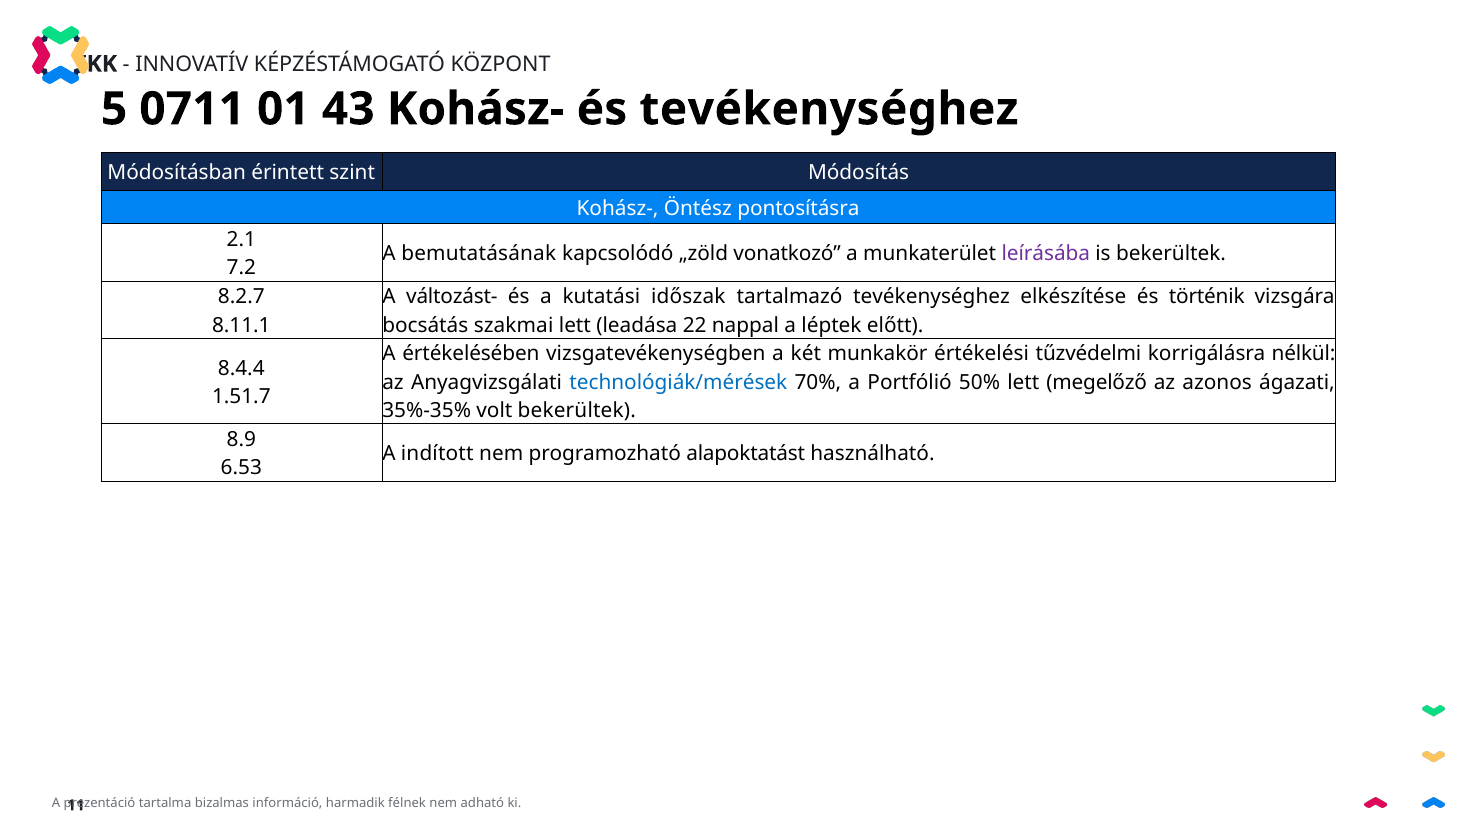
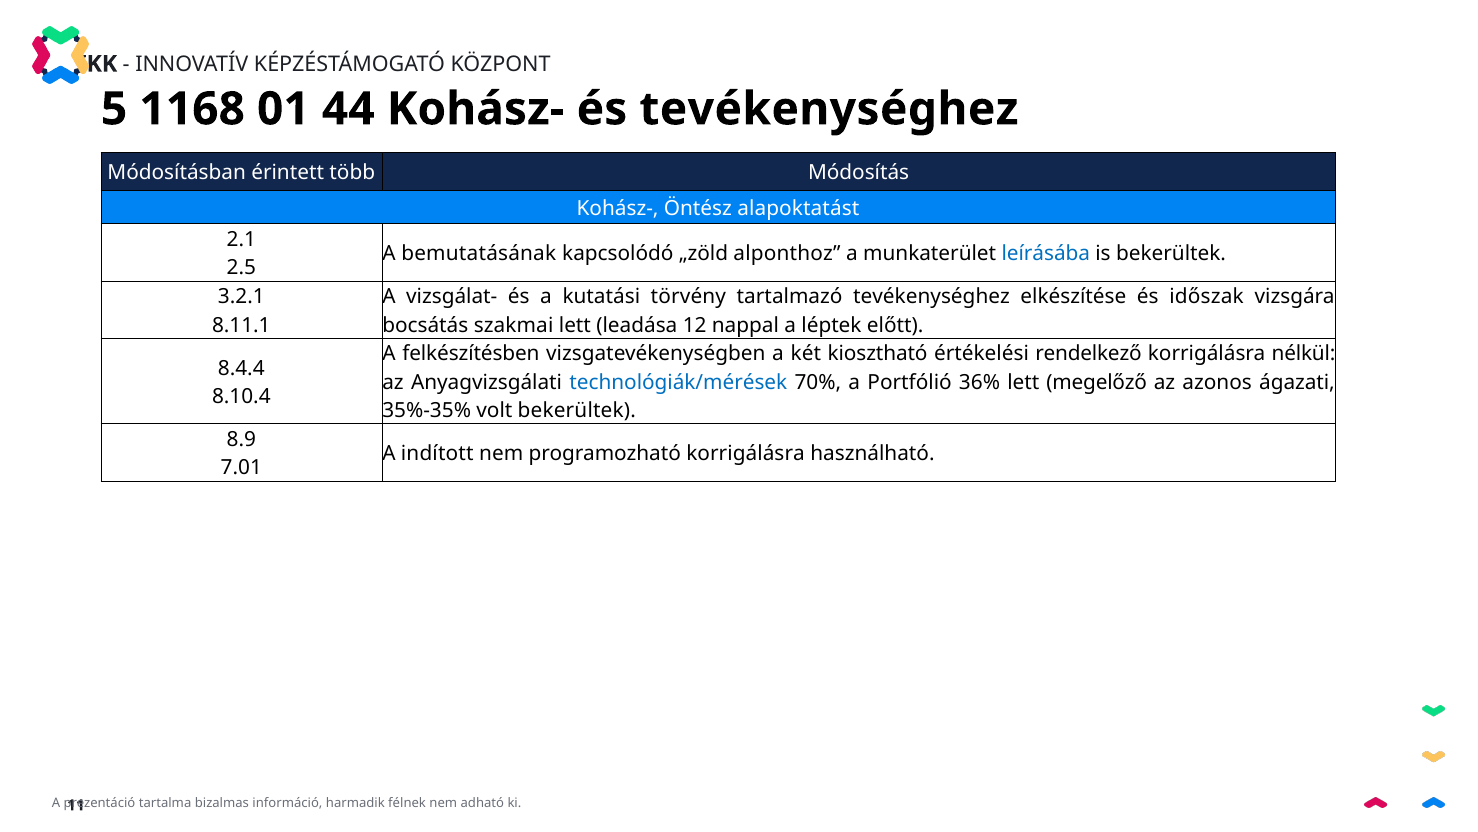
0711: 0711 -> 1168
43: 43 -> 44
szint: szint -> több
pontosításra: pontosításra -> alapoktatást
vonatkozó: vonatkozó -> alponthoz
leírásába colour: purple -> blue
7.2: 7.2 -> 2.5
8.2.7: 8.2.7 -> 3.2.1
változást-: változást- -> vizsgálat-
időszak: időszak -> törvény
történik: történik -> időszak
22: 22 -> 12
értékelésében: értékelésében -> felkészítésben
munkakör: munkakör -> kiosztható
tűzvédelmi: tűzvédelmi -> rendelkező
50%: 50% -> 36%
1.51.7: 1.51.7 -> 8.10.4
programozható alapoktatást: alapoktatást -> korrigálásra
6.53: 6.53 -> 7.01
